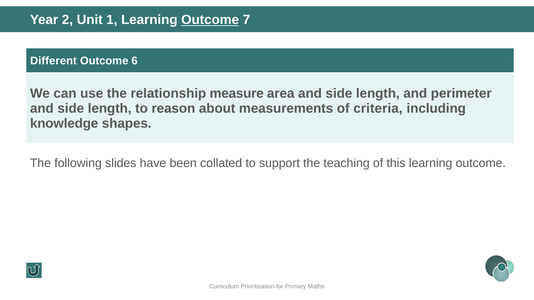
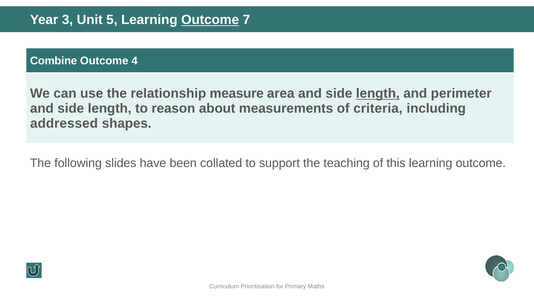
2: 2 -> 3
1: 1 -> 5
Different: Different -> Combine
6: 6 -> 4
length at (378, 94) underline: none -> present
knowledge: knowledge -> addressed
